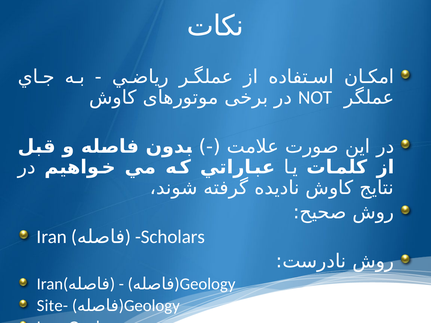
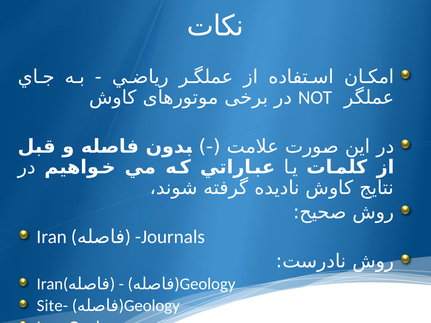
Scholars: Scholars -> Journals
